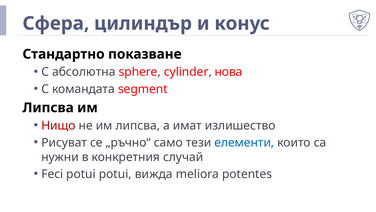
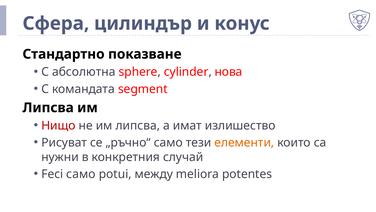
елементи colour: blue -> orange
Feci potui: potui -> само
вижда: вижда -> между
